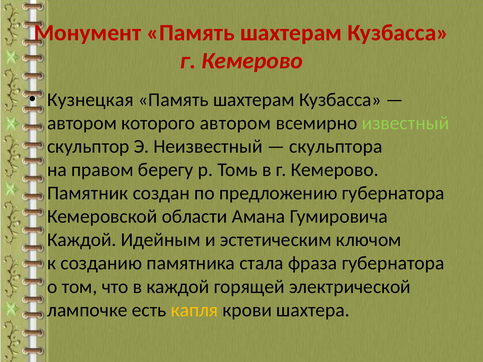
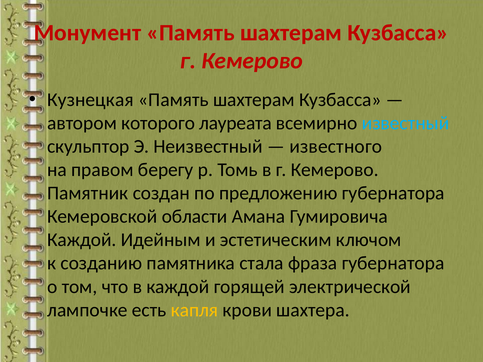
которого автором: автором -> лауреата
известный colour: light green -> light blue
скульптора: скульптора -> известного
